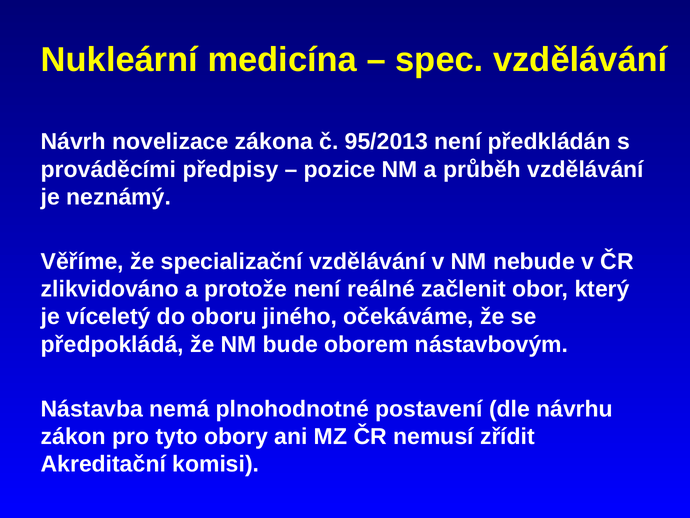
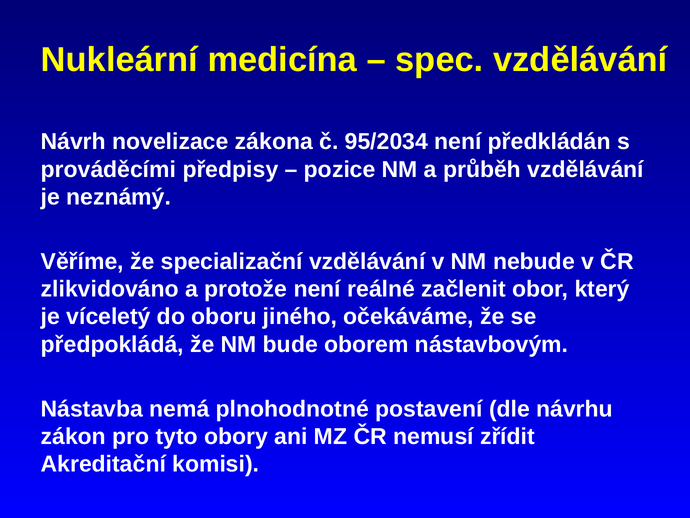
95/2013: 95/2013 -> 95/2034
